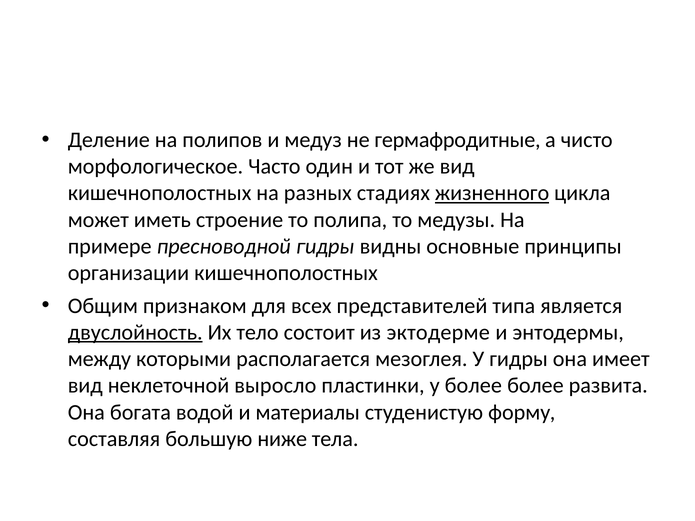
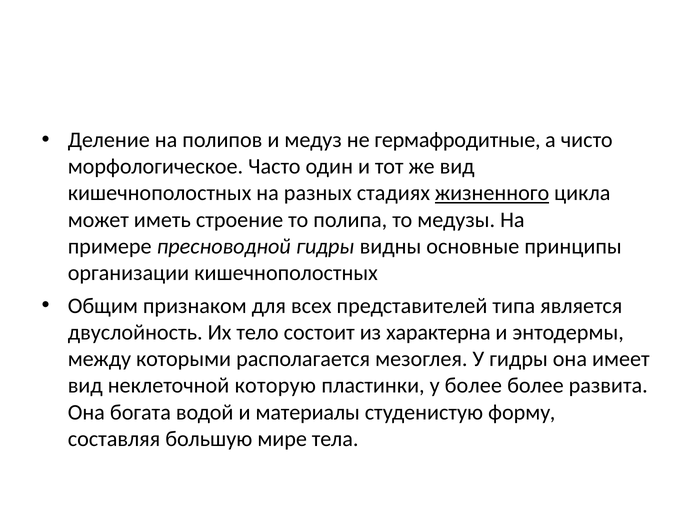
двуслойность underline: present -> none
эктодерме: эктодерме -> характерна
выросло: выросло -> которую
ниже: ниже -> мире
